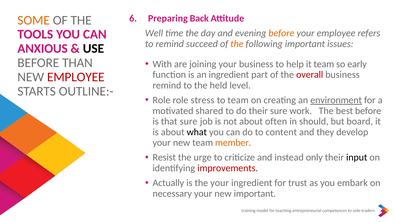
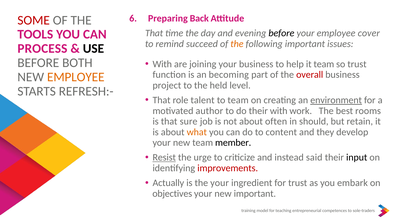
SOME colour: orange -> red
Well at (154, 33): Well -> That
before at (281, 33) colour: orange -> black
refers: refers -> cover
ANXIOUS: ANXIOUS -> PROCESS
THAN: THAN -> BOTH
so early: early -> trust
an ingredient: ingredient -> becoming
EMPLOYEE at (76, 77) colour: red -> orange
remind at (167, 85): remind -> project
OUTLINE:-: OUTLINE:- -> REFRESH:-
Role at (162, 100): Role -> That
stress: stress -> talent
shared: shared -> author
their sure: sure -> with
best before: before -> rooms
board: board -> retain
what colour: black -> orange
member colour: orange -> black
Resist underline: none -> present
only: only -> said
necessary: necessary -> objectives
